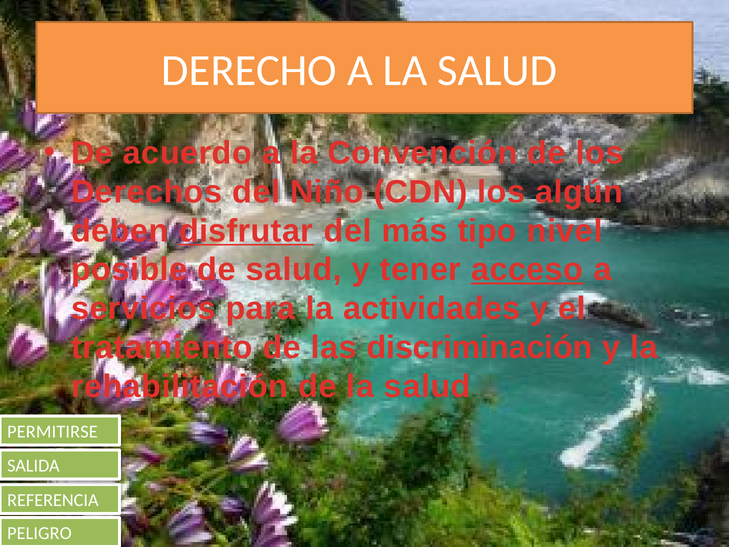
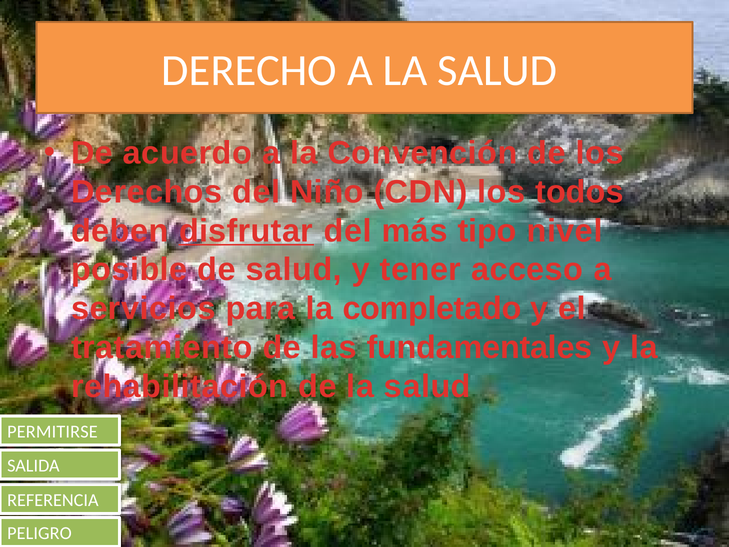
algún: algún -> todos
acceso underline: present -> none
actividades: actividades -> completado
discriminación: discriminación -> fundamentales
